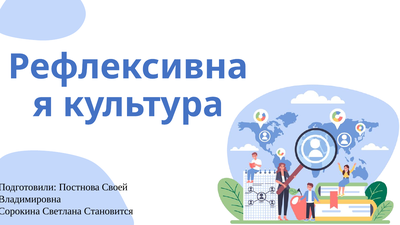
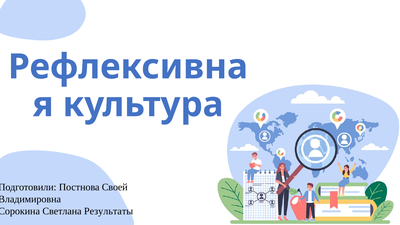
Становится: Становится -> Результаты
